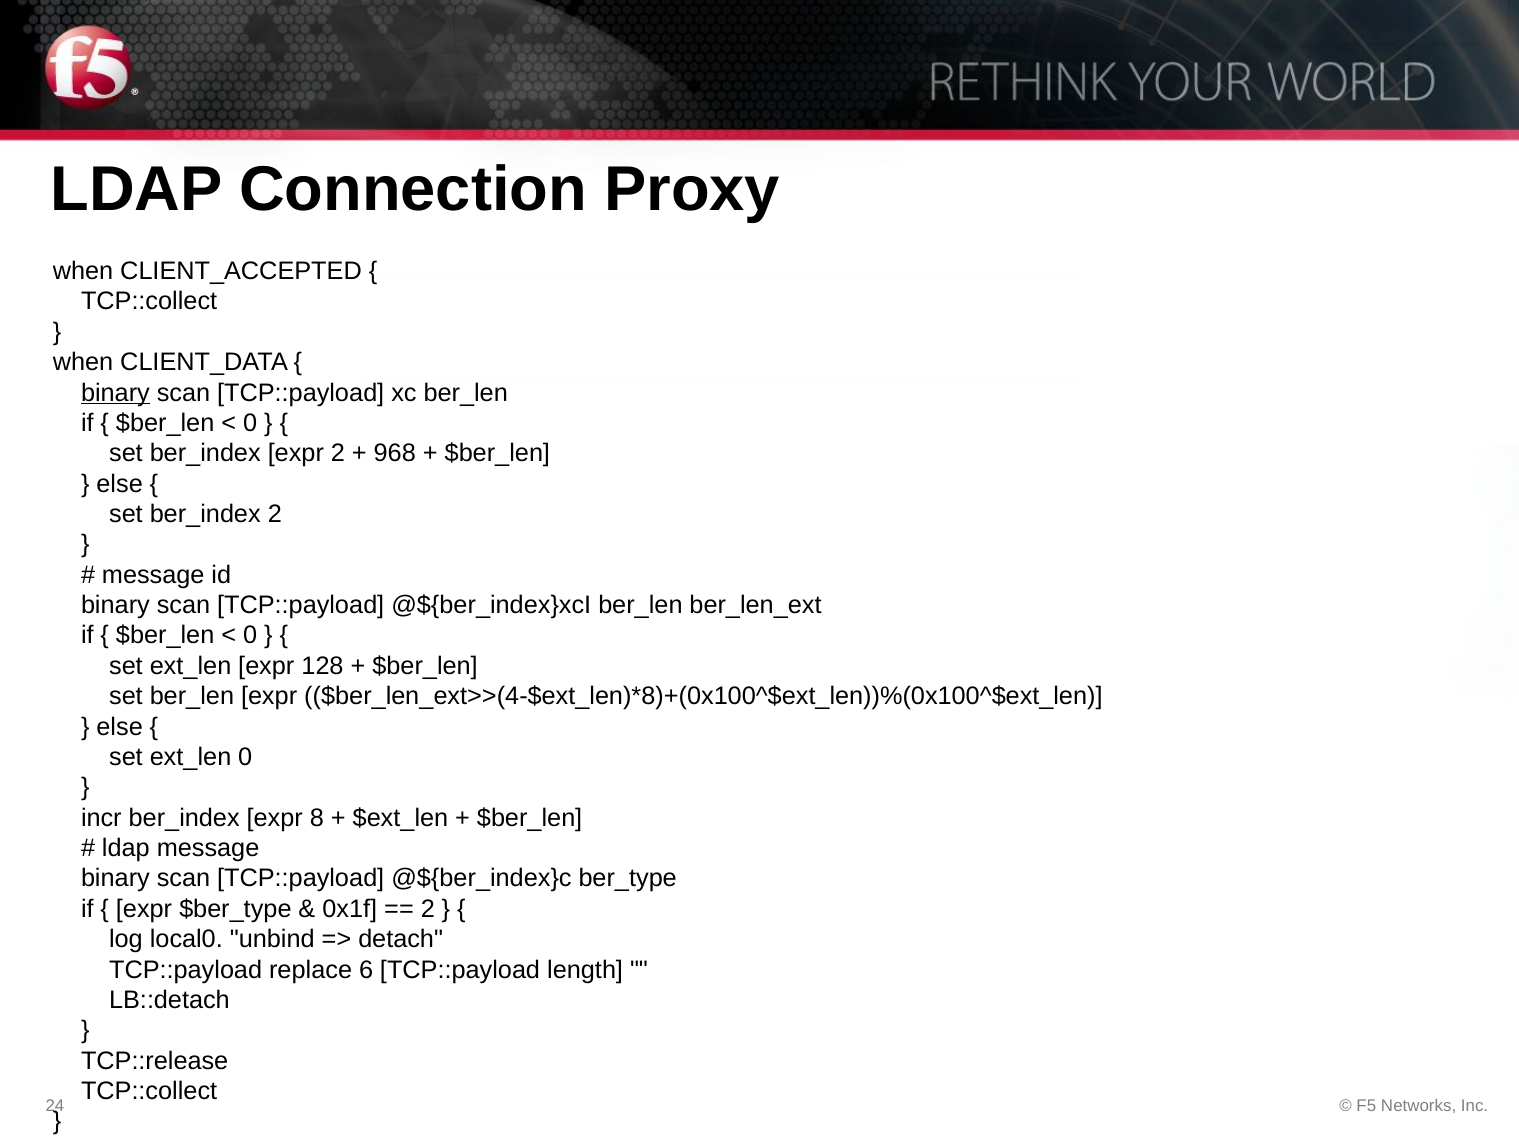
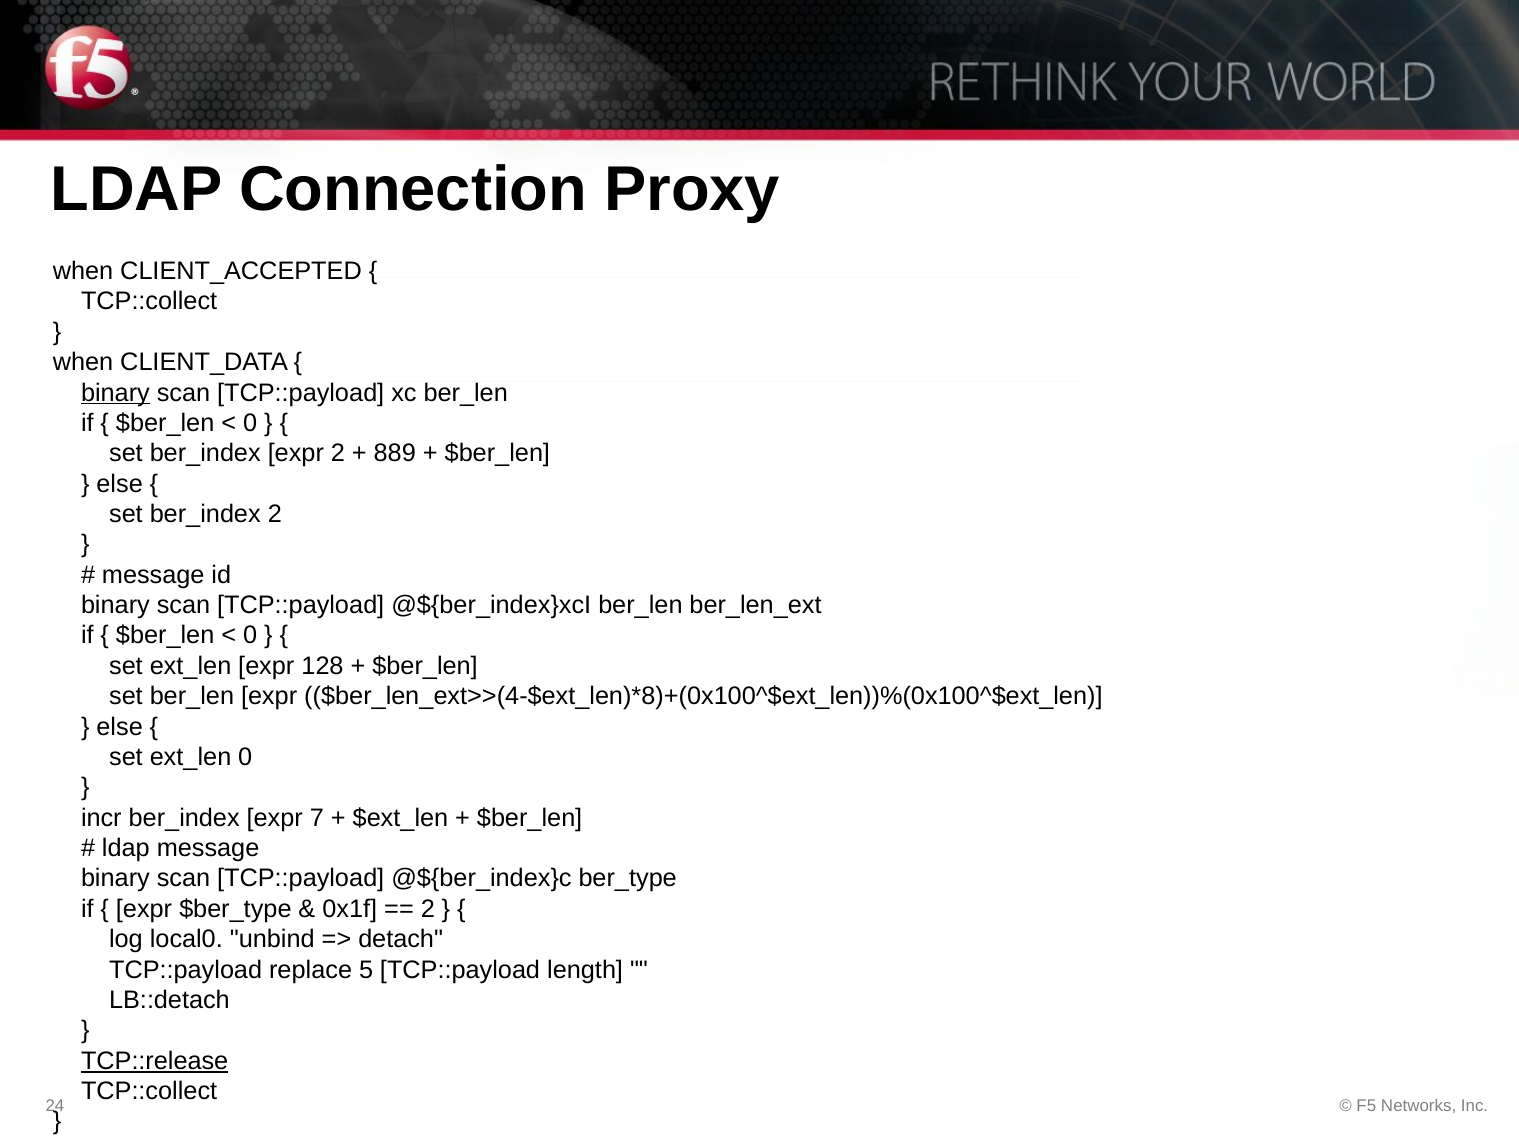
968: 968 -> 889
8: 8 -> 7
6: 6 -> 5
TCP::release underline: none -> present
